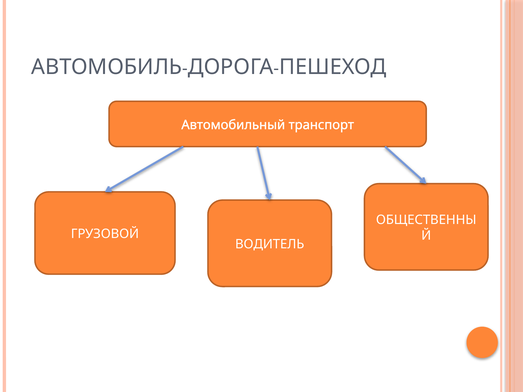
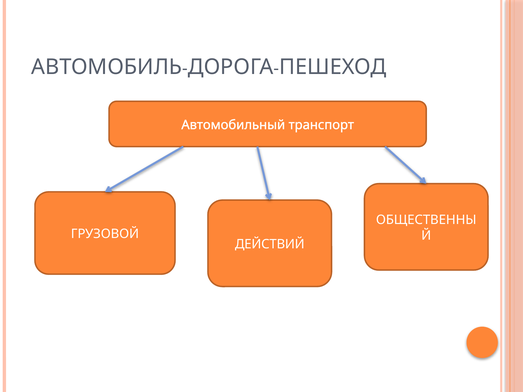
ВОДИТЕЛЬ: ВОДИТЕЛЬ -> ДЕЙСТВИЙ
